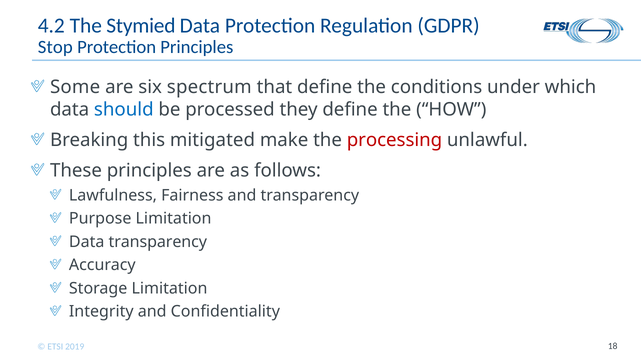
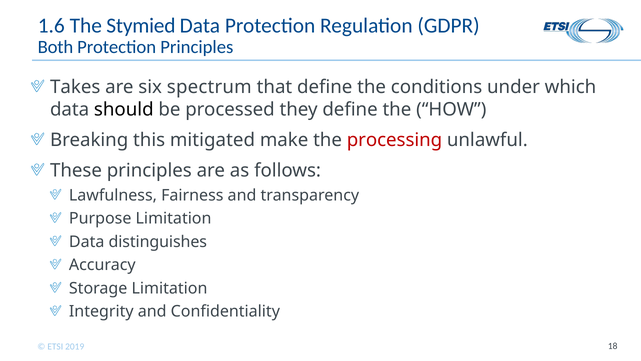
4.2: 4.2 -> 1.6
Stop: Stop -> Both
Some: Some -> Takes
should colour: blue -> black
Data transparency: transparency -> distinguishes
